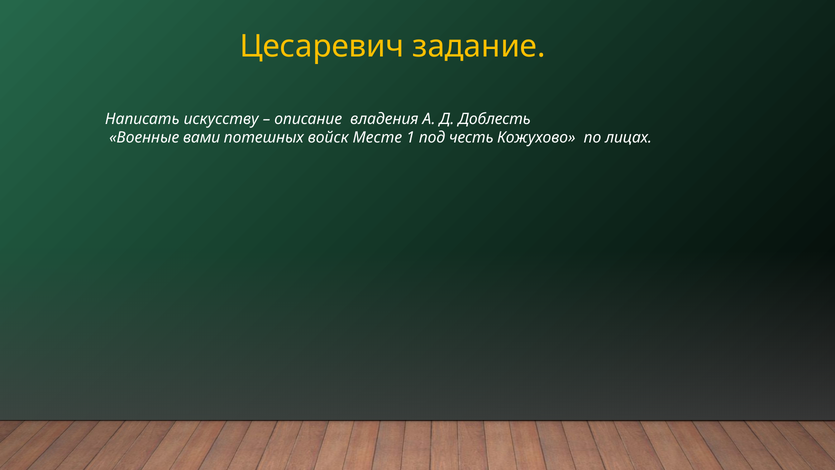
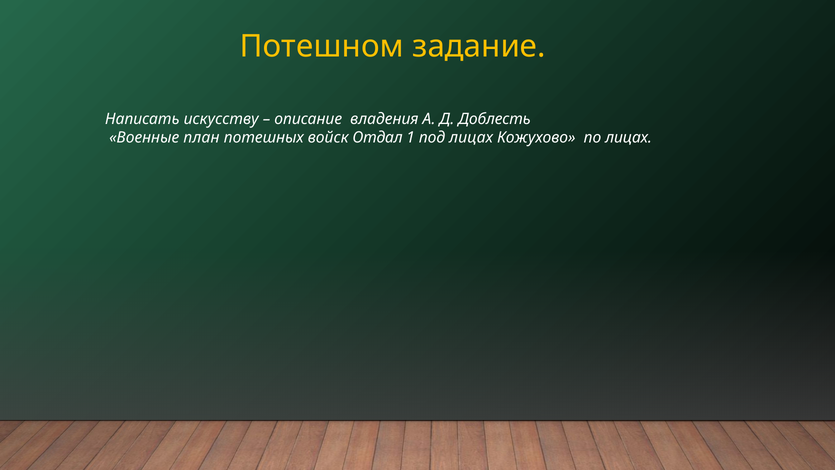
Цесаревич: Цесаревич -> Потешном
вами: вами -> план
Месте: Месте -> Отдал
под честь: честь -> лицах
